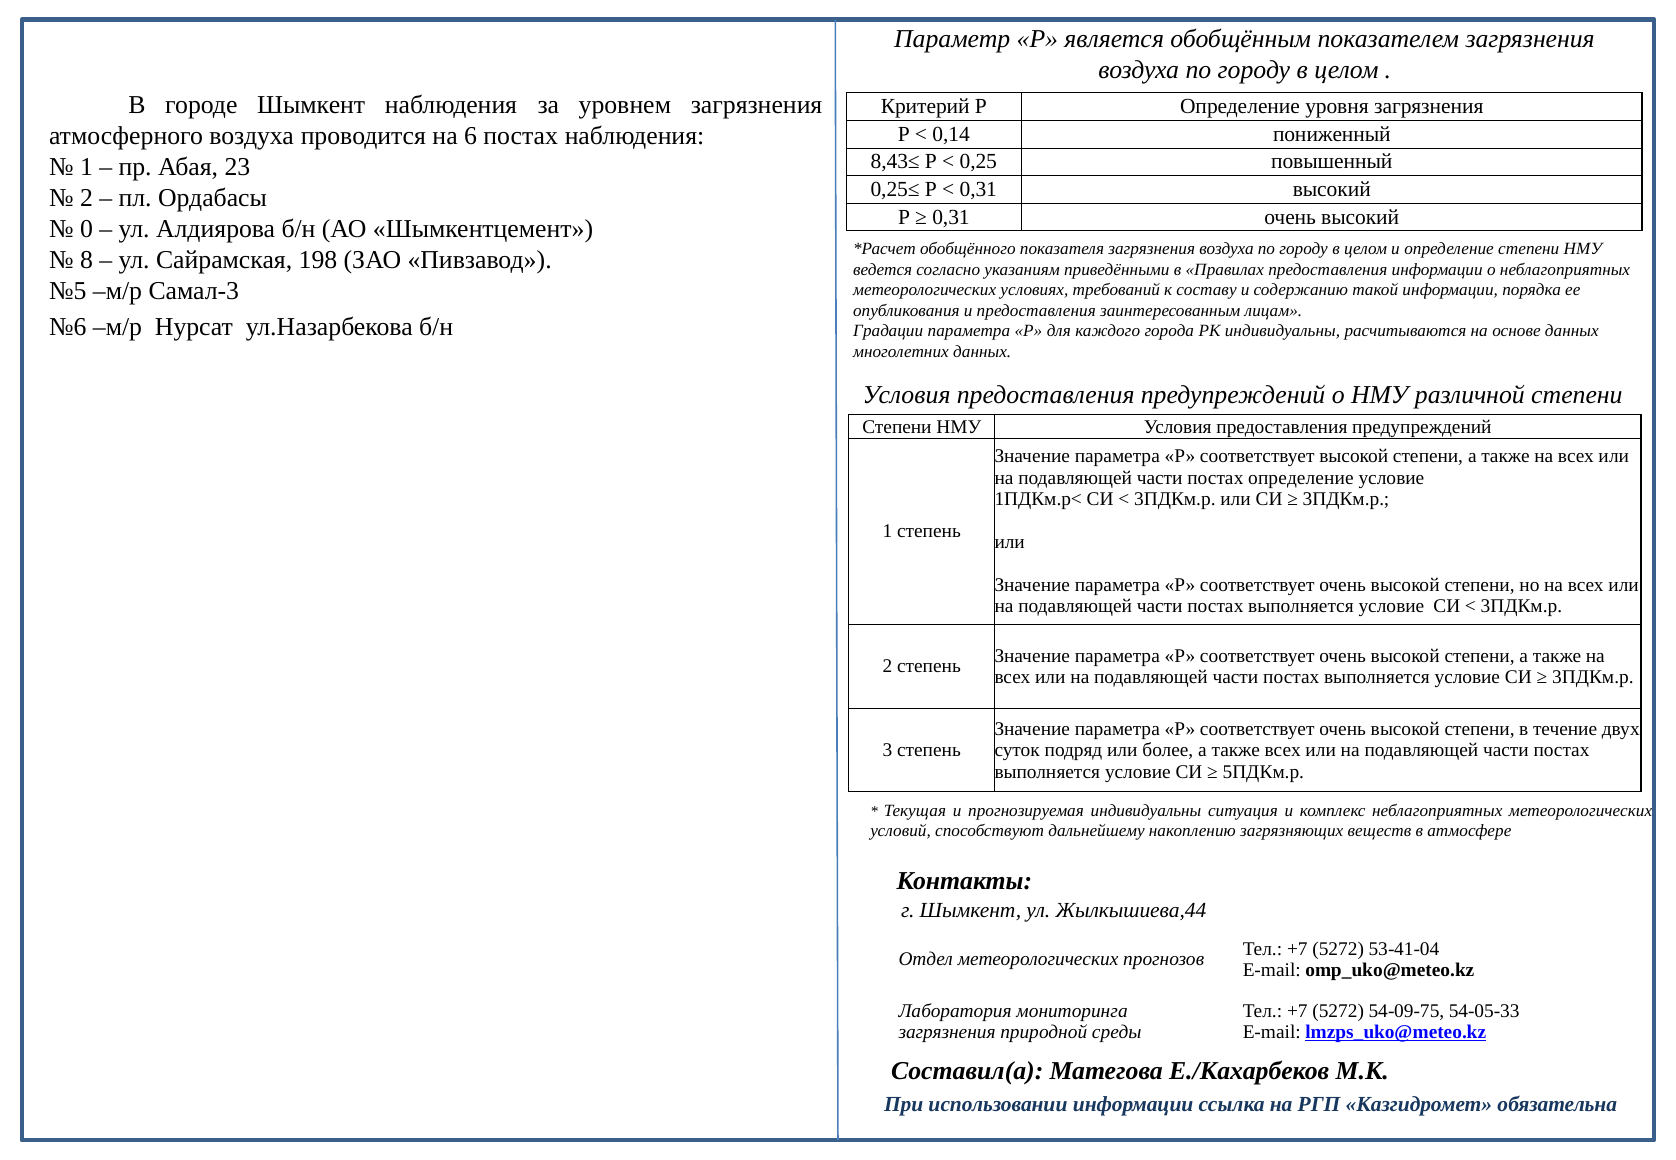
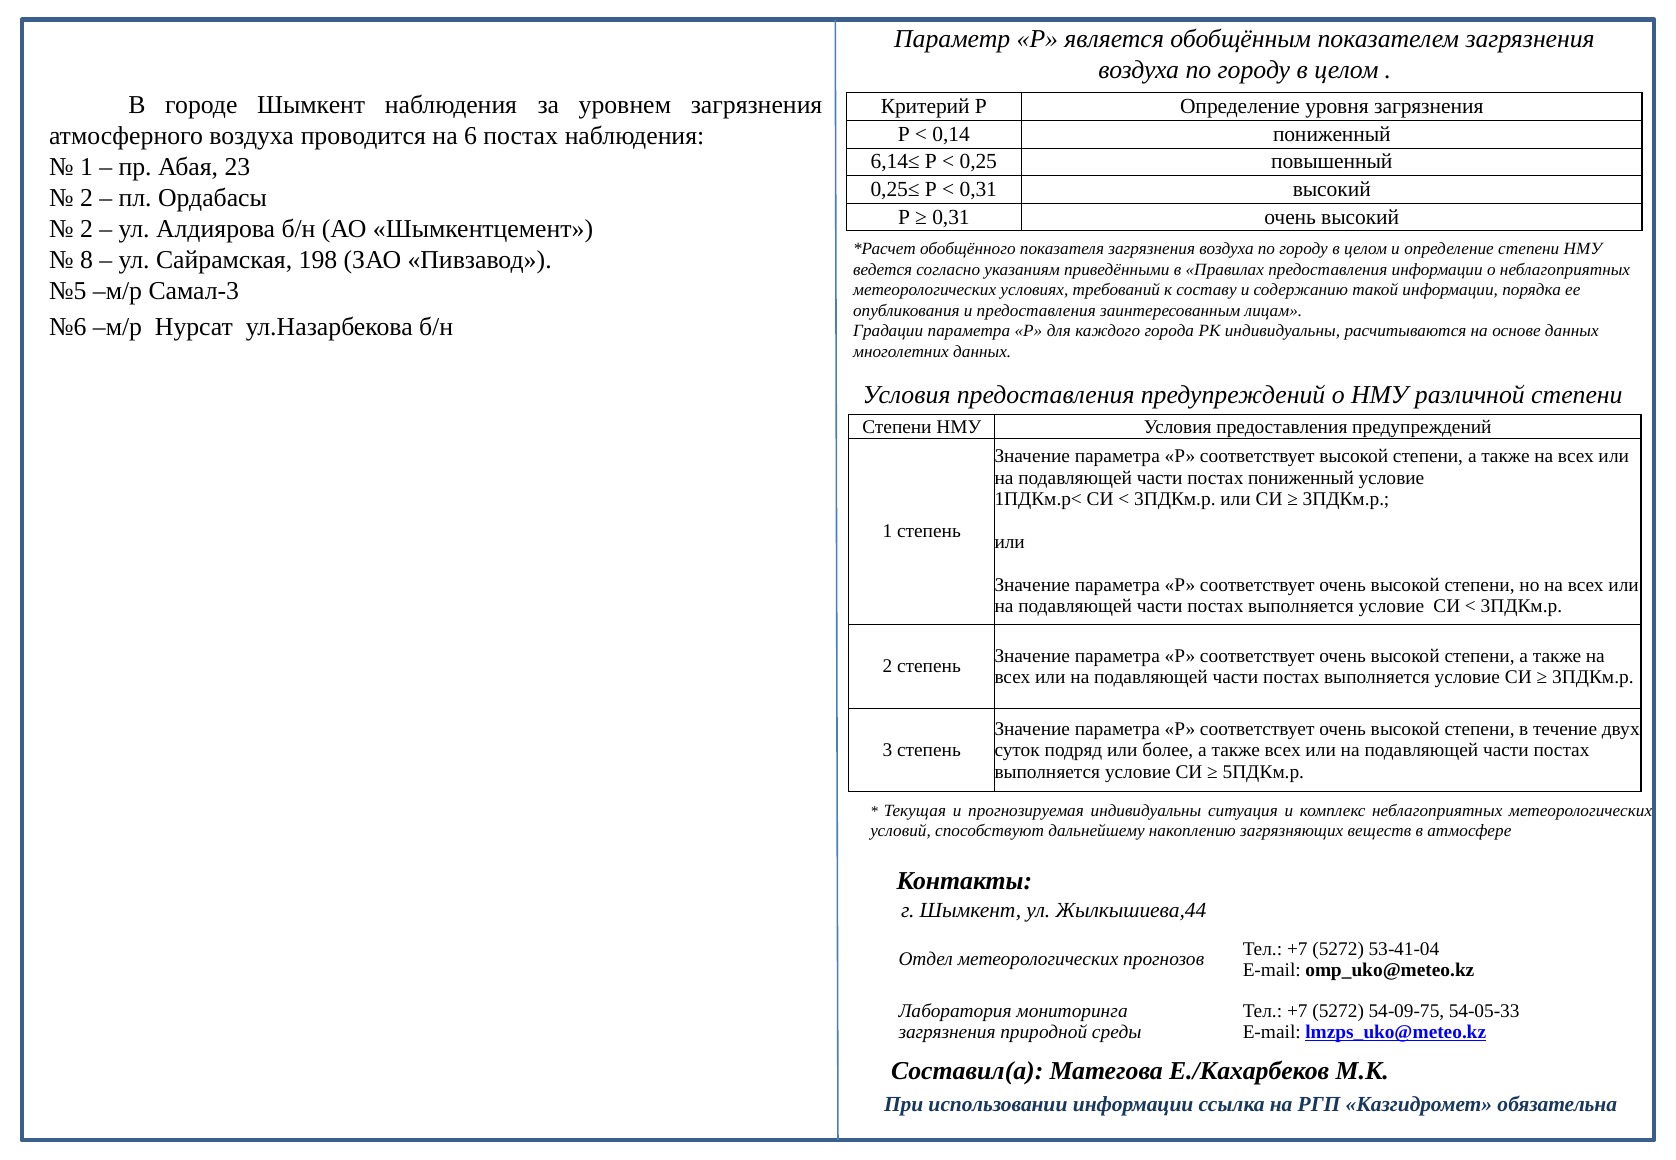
8,43≤: 8,43≤ -> 6,14≤
0 at (87, 229): 0 -> 2
постах определение: определение -> пониженный
